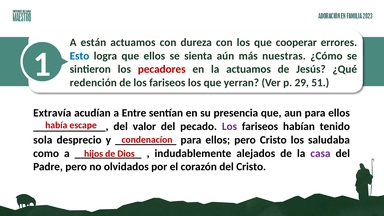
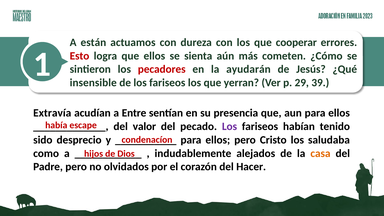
Esto colour: blue -> red
nuestras: nuestras -> cometen
la actuamos: actuamos -> ayudarán
redención: redención -> insensible
51: 51 -> 39
sola: sola -> sido
casa colour: purple -> orange
del Cristo: Cristo -> Hacer
